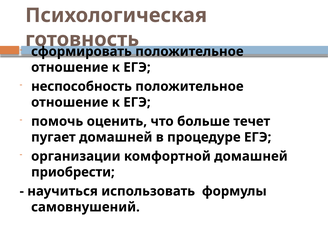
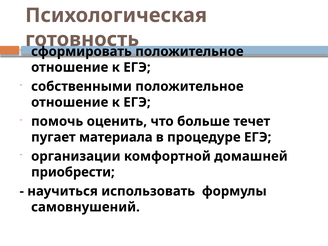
неспособность: неспособность -> собственными
пугает домашней: домашней -> материала
